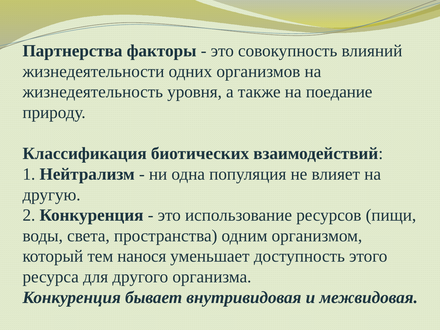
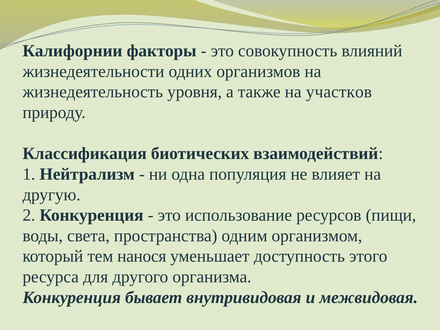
Партнерства: Партнерства -> Калифорнии
поедание: поедание -> участков
